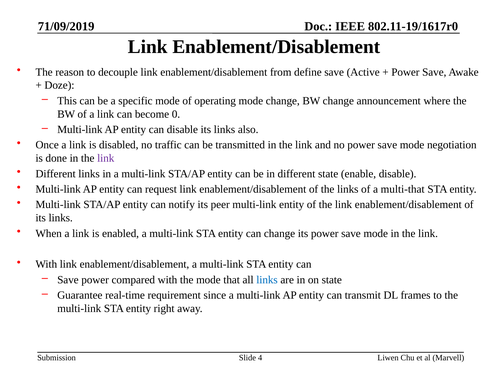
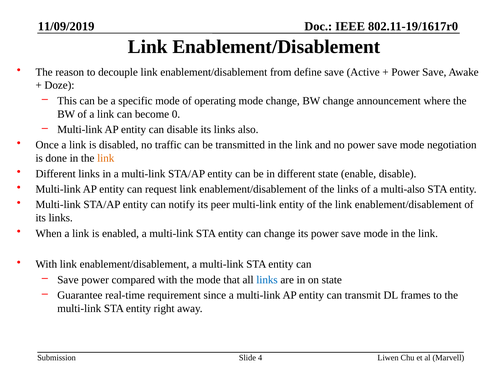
71/09/2019: 71/09/2019 -> 11/09/2019
link at (106, 158) colour: purple -> orange
multi-that: multi-that -> multi-also
